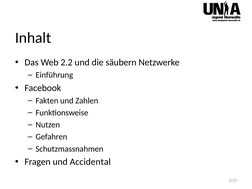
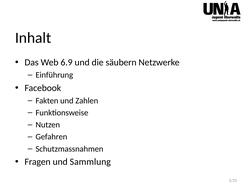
2.2: 2.2 -> 6.9
Accidental: Accidental -> Sammlung
